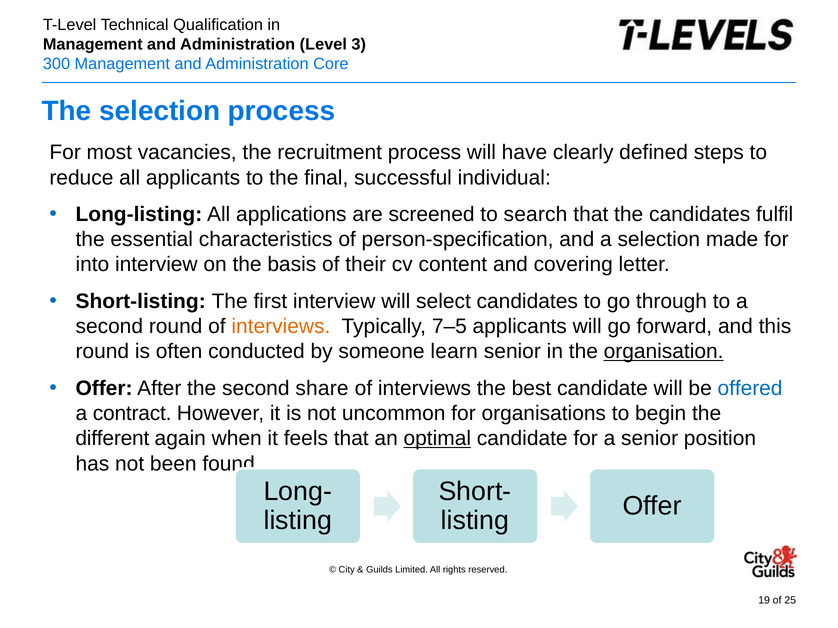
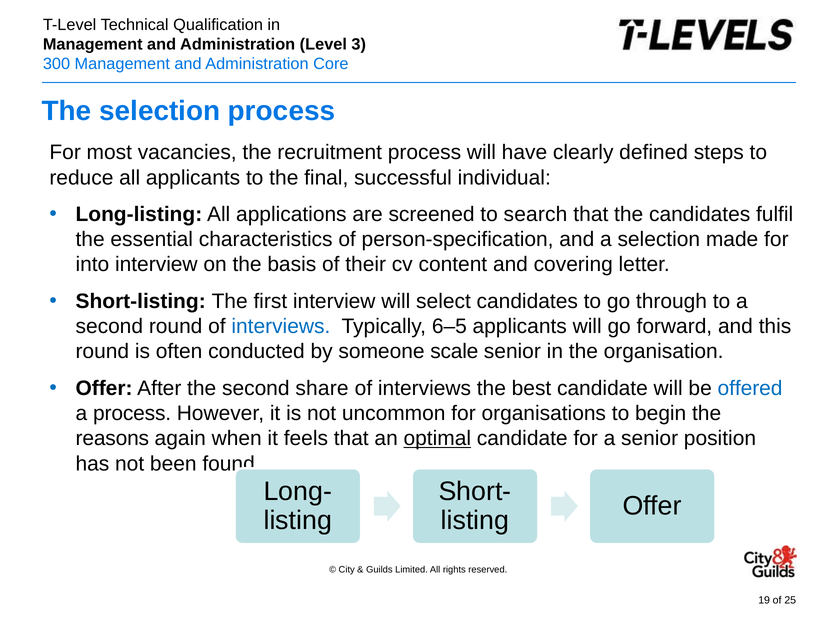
interviews at (281, 327) colour: orange -> blue
7–5: 7–5 -> 6–5
learn: learn -> scale
organisation underline: present -> none
a contract: contract -> process
different: different -> reasons
